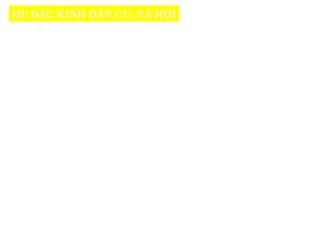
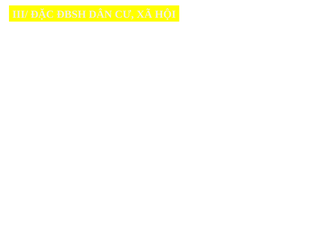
KINH: KINH -> ĐBSH
